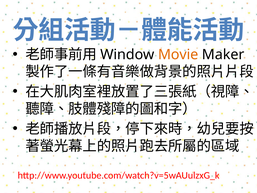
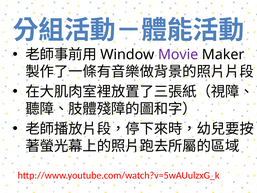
Movie colour: orange -> purple
